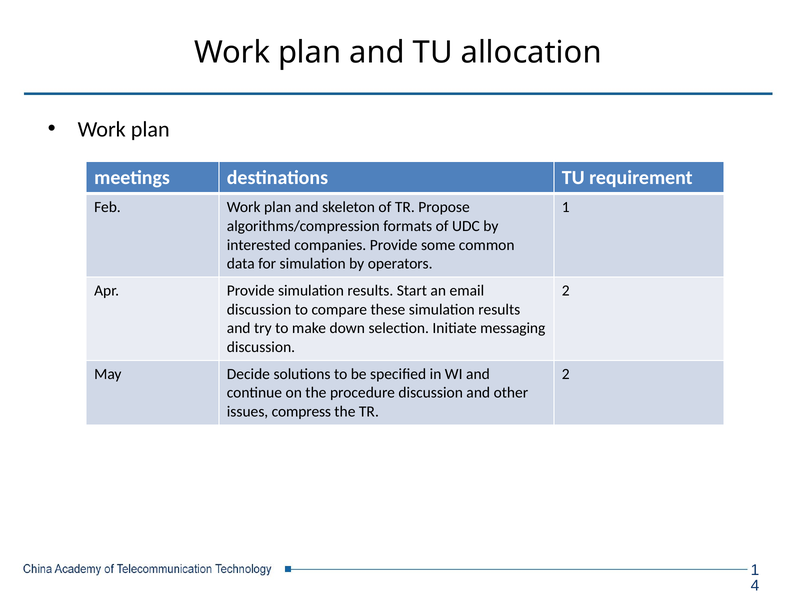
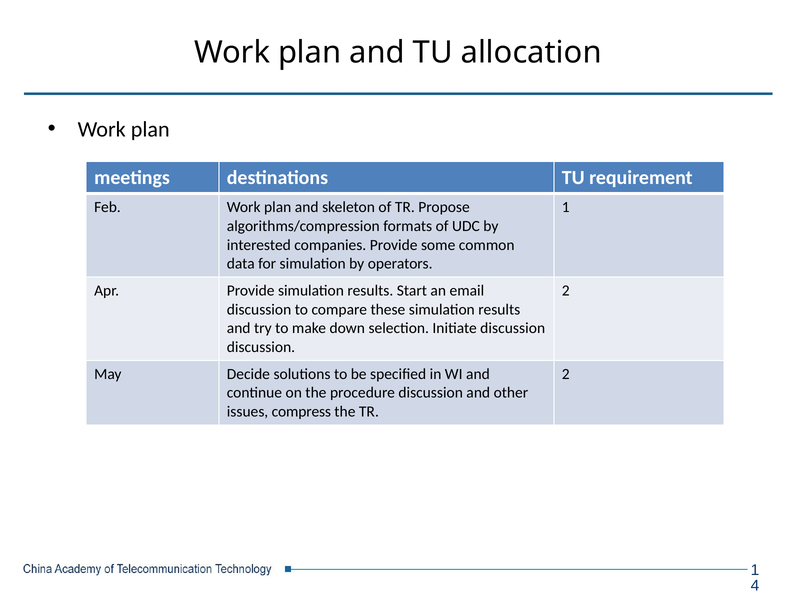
Initiate messaging: messaging -> discussion
